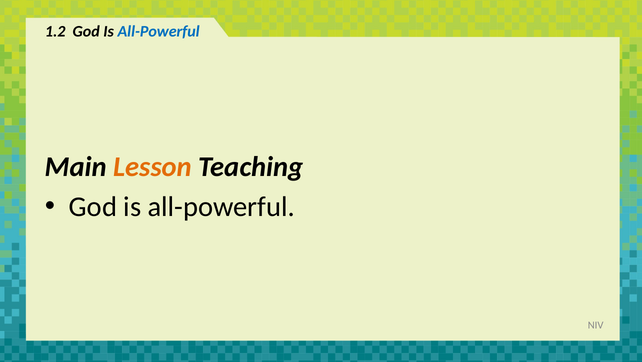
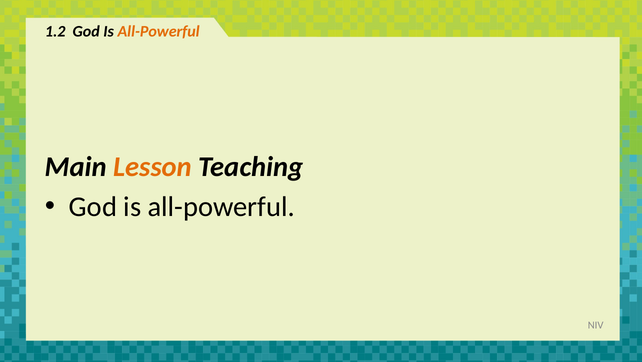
All-Powerful at (159, 31) colour: blue -> orange
